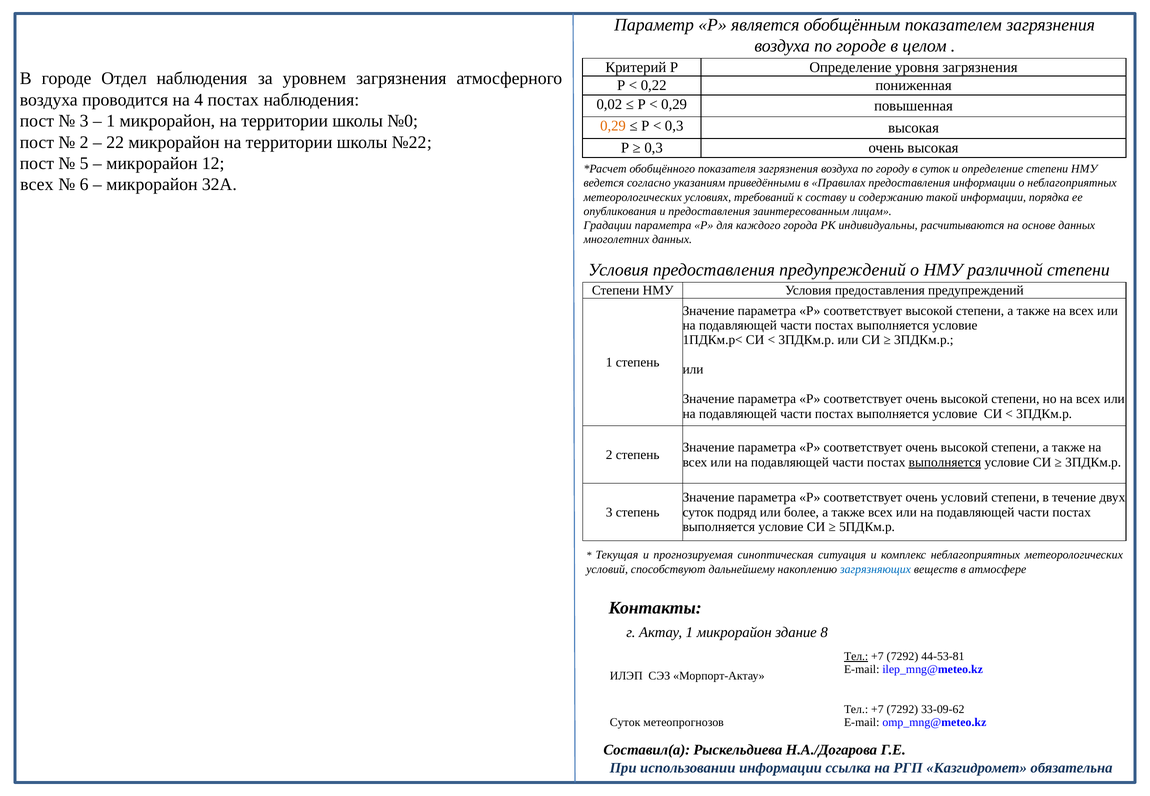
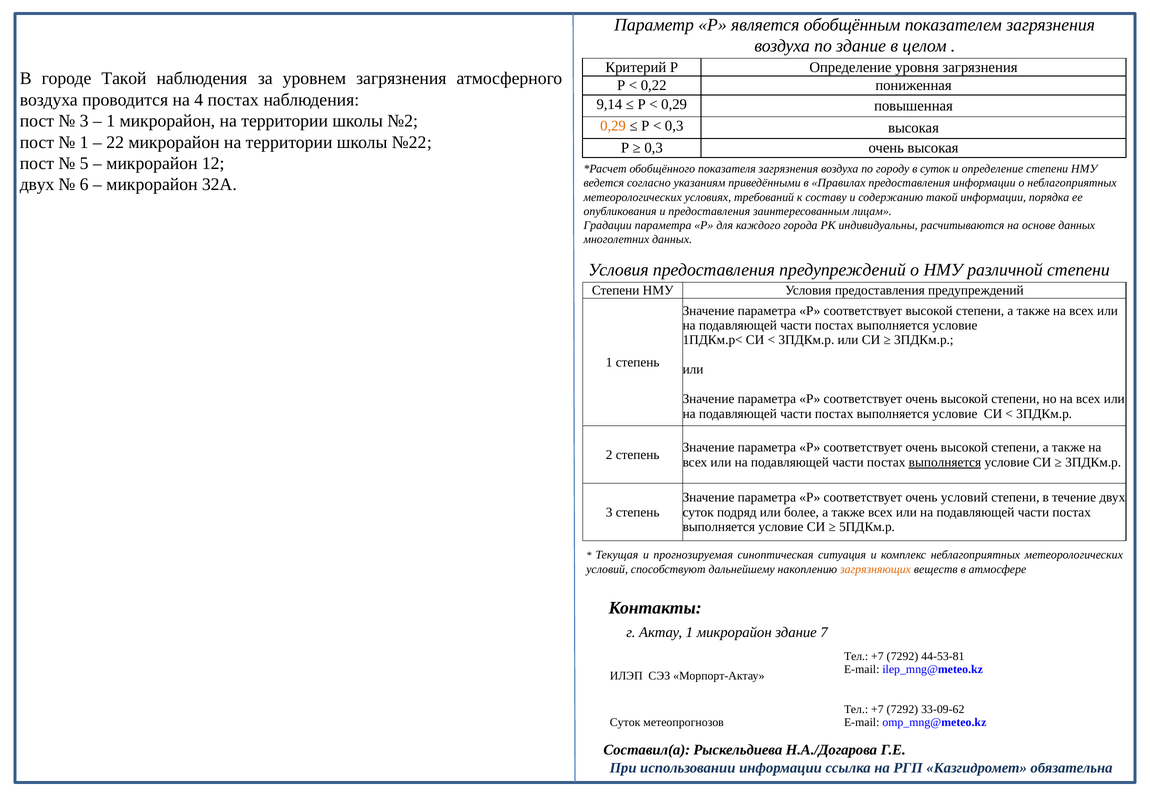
по городе: городе -> здание
городе Отдел: Отдел -> Такой
0,02: 0,02 -> 9,14
№0: №0 -> №2
2 at (84, 142): 2 -> 1
всех at (37, 185): всех -> двух
загрязняющих colour: blue -> orange
8: 8 -> 7
Тел at (856, 657) underline: present -> none
